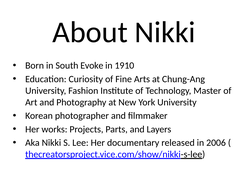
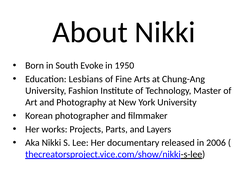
1910: 1910 -> 1950
Curiosity: Curiosity -> Lesbians
